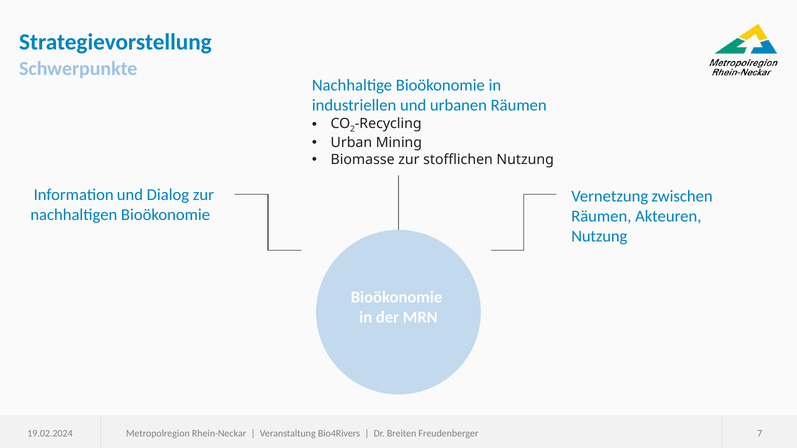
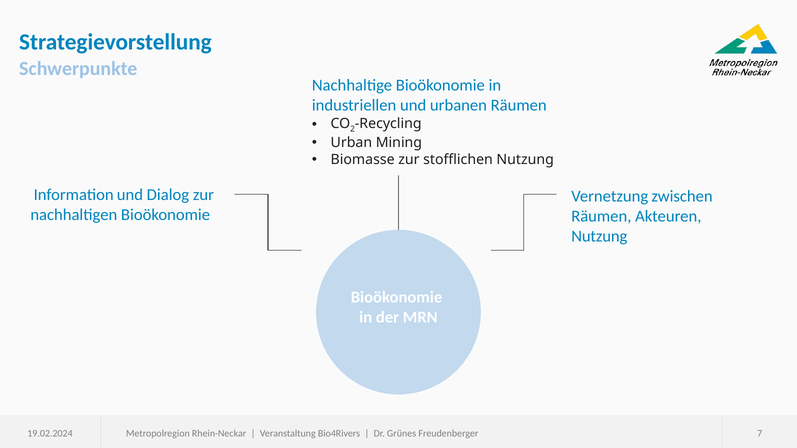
Breiten: Breiten -> Grünes
